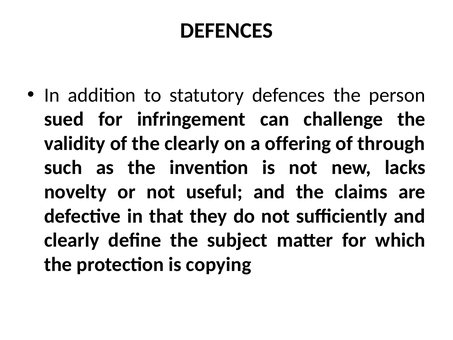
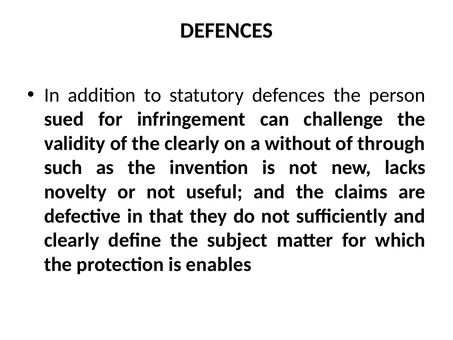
offering: offering -> without
copying: copying -> enables
